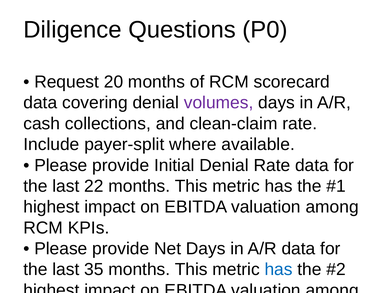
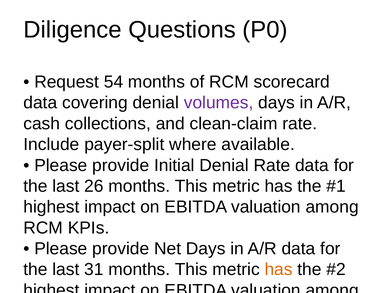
20: 20 -> 54
22: 22 -> 26
35: 35 -> 31
has at (279, 270) colour: blue -> orange
